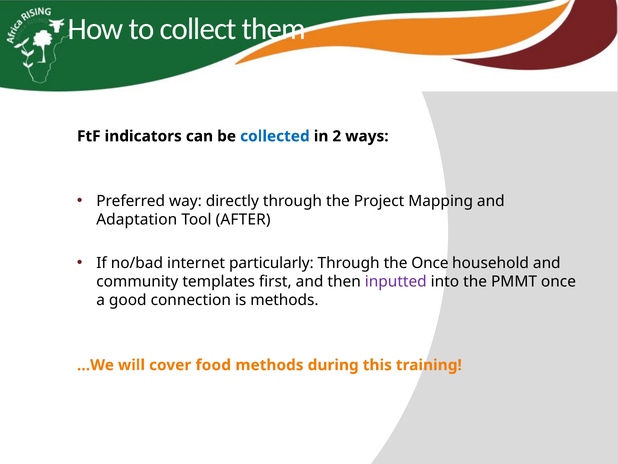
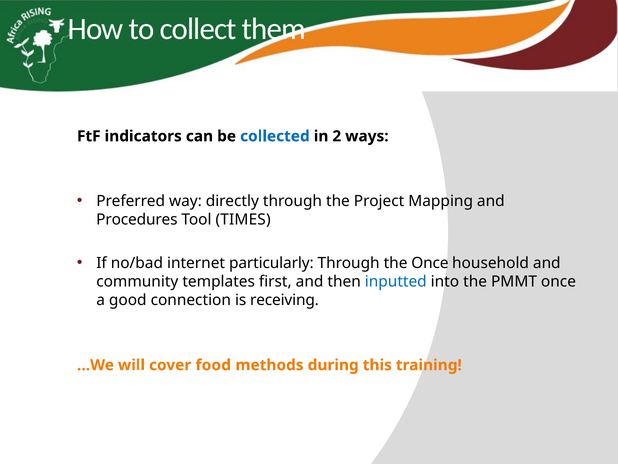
Adaptation: Adaptation -> Procedures
AFTER: AFTER -> TIMES
inputted colour: purple -> blue
is methods: methods -> receiving
